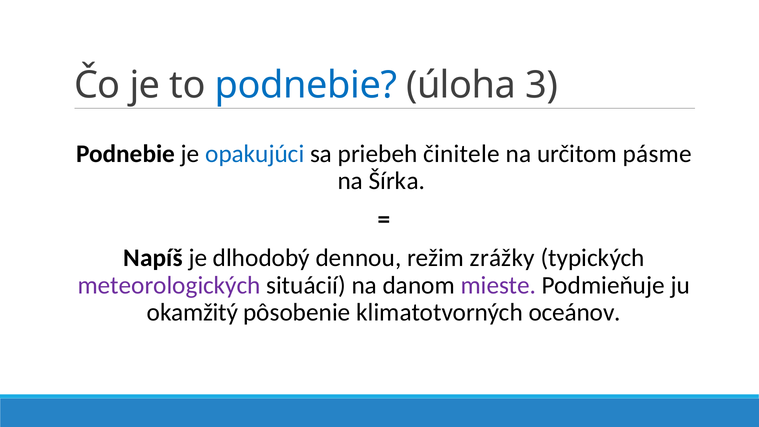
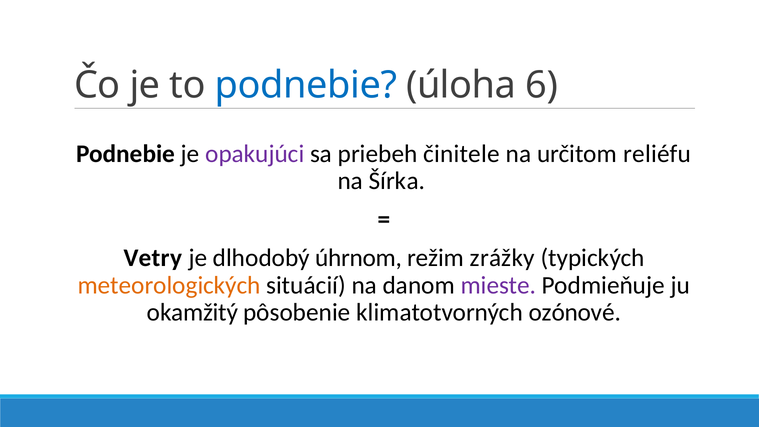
3: 3 -> 6
opakujúci colour: blue -> purple
pásme: pásme -> reliéfu
Napíš: Napíš -> Vetry
dennou: dennou -> úhrnom
meteorologických colour: purple -> orange
oceánov: oceánov -> ozónové
